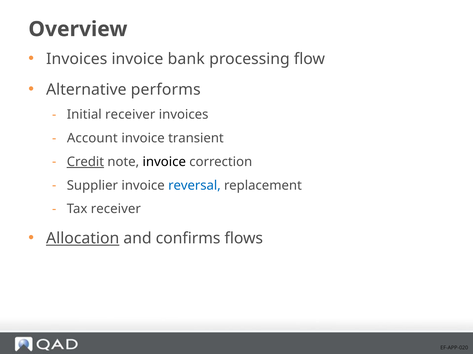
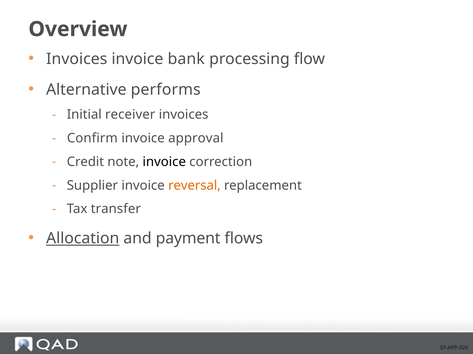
Account: Account -> Confirm
transient: transient -> approval
Credit underline: present -> none
reversal colour: blue -> orange
Tax receiver: receiver -> transfer
confirms: confirms -> payment
